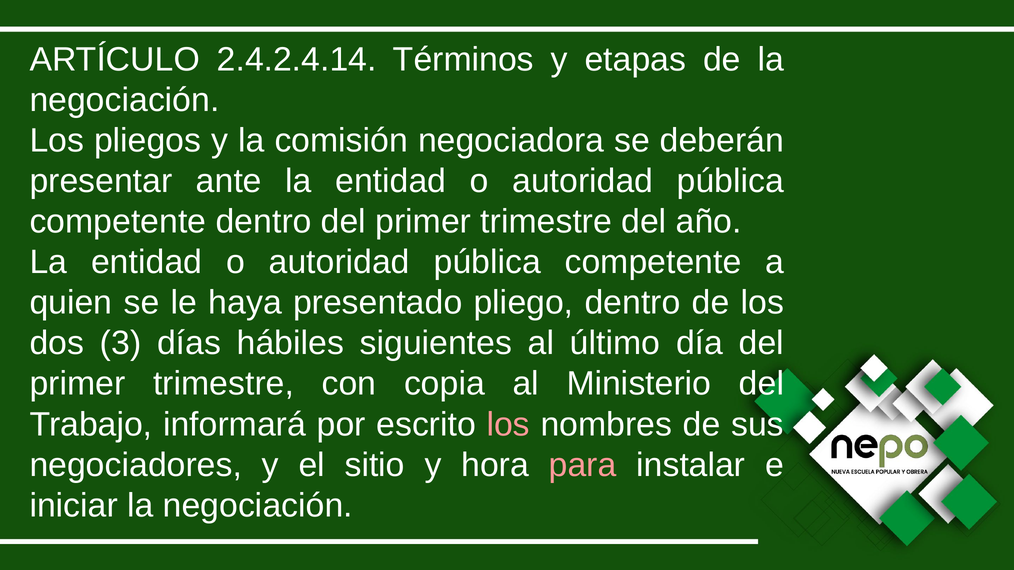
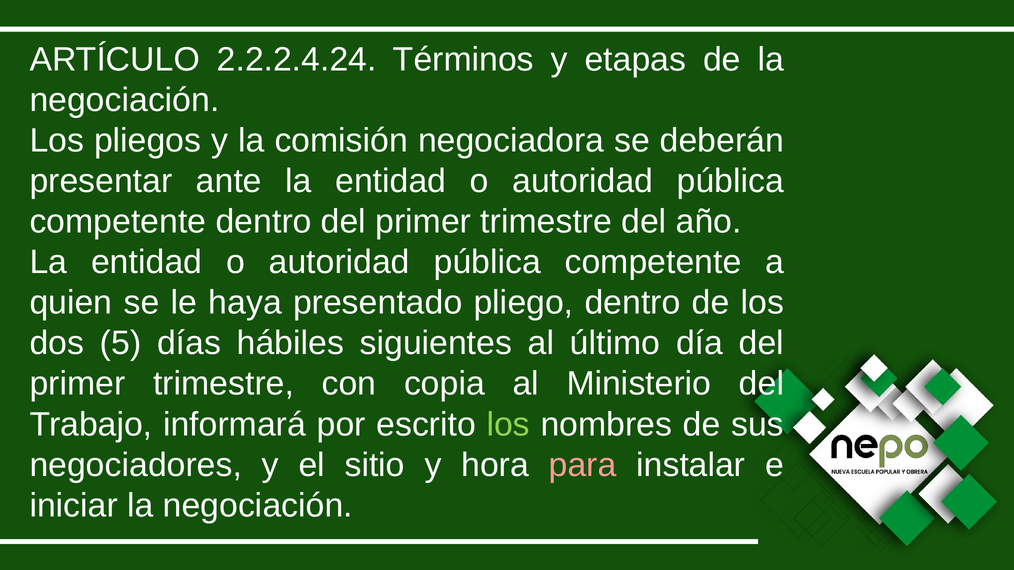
2.4.2.4.14: 2.4.2.4.14 -> 2.2.2.4.24
3: 3 -> 5
los at (508, 425) colour: pink -> light green
